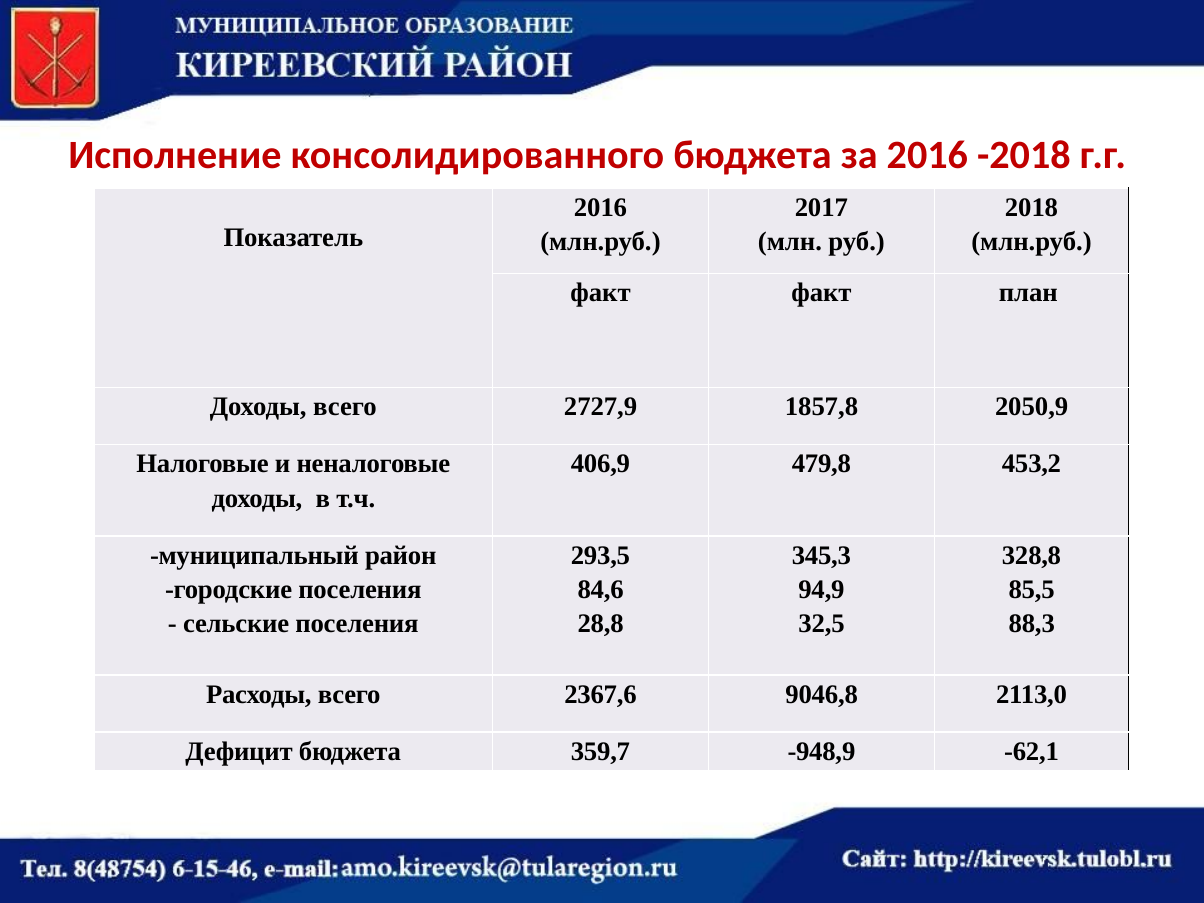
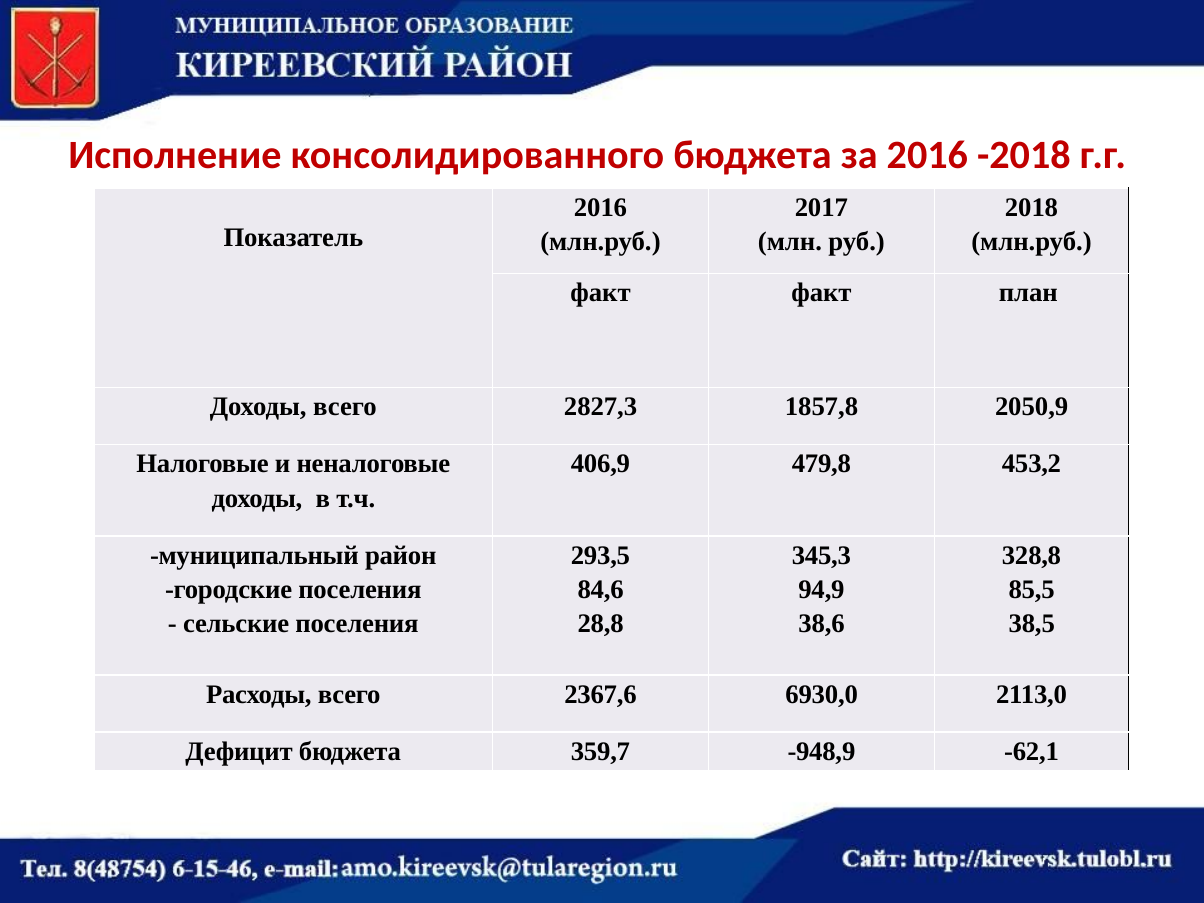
2727,9: 2727,9 -> 2827,3
32,5: 32,5 -> 38,6
88,3: 88,3 -> 38,5
9046,8: 9046,8 -> 6930,0
